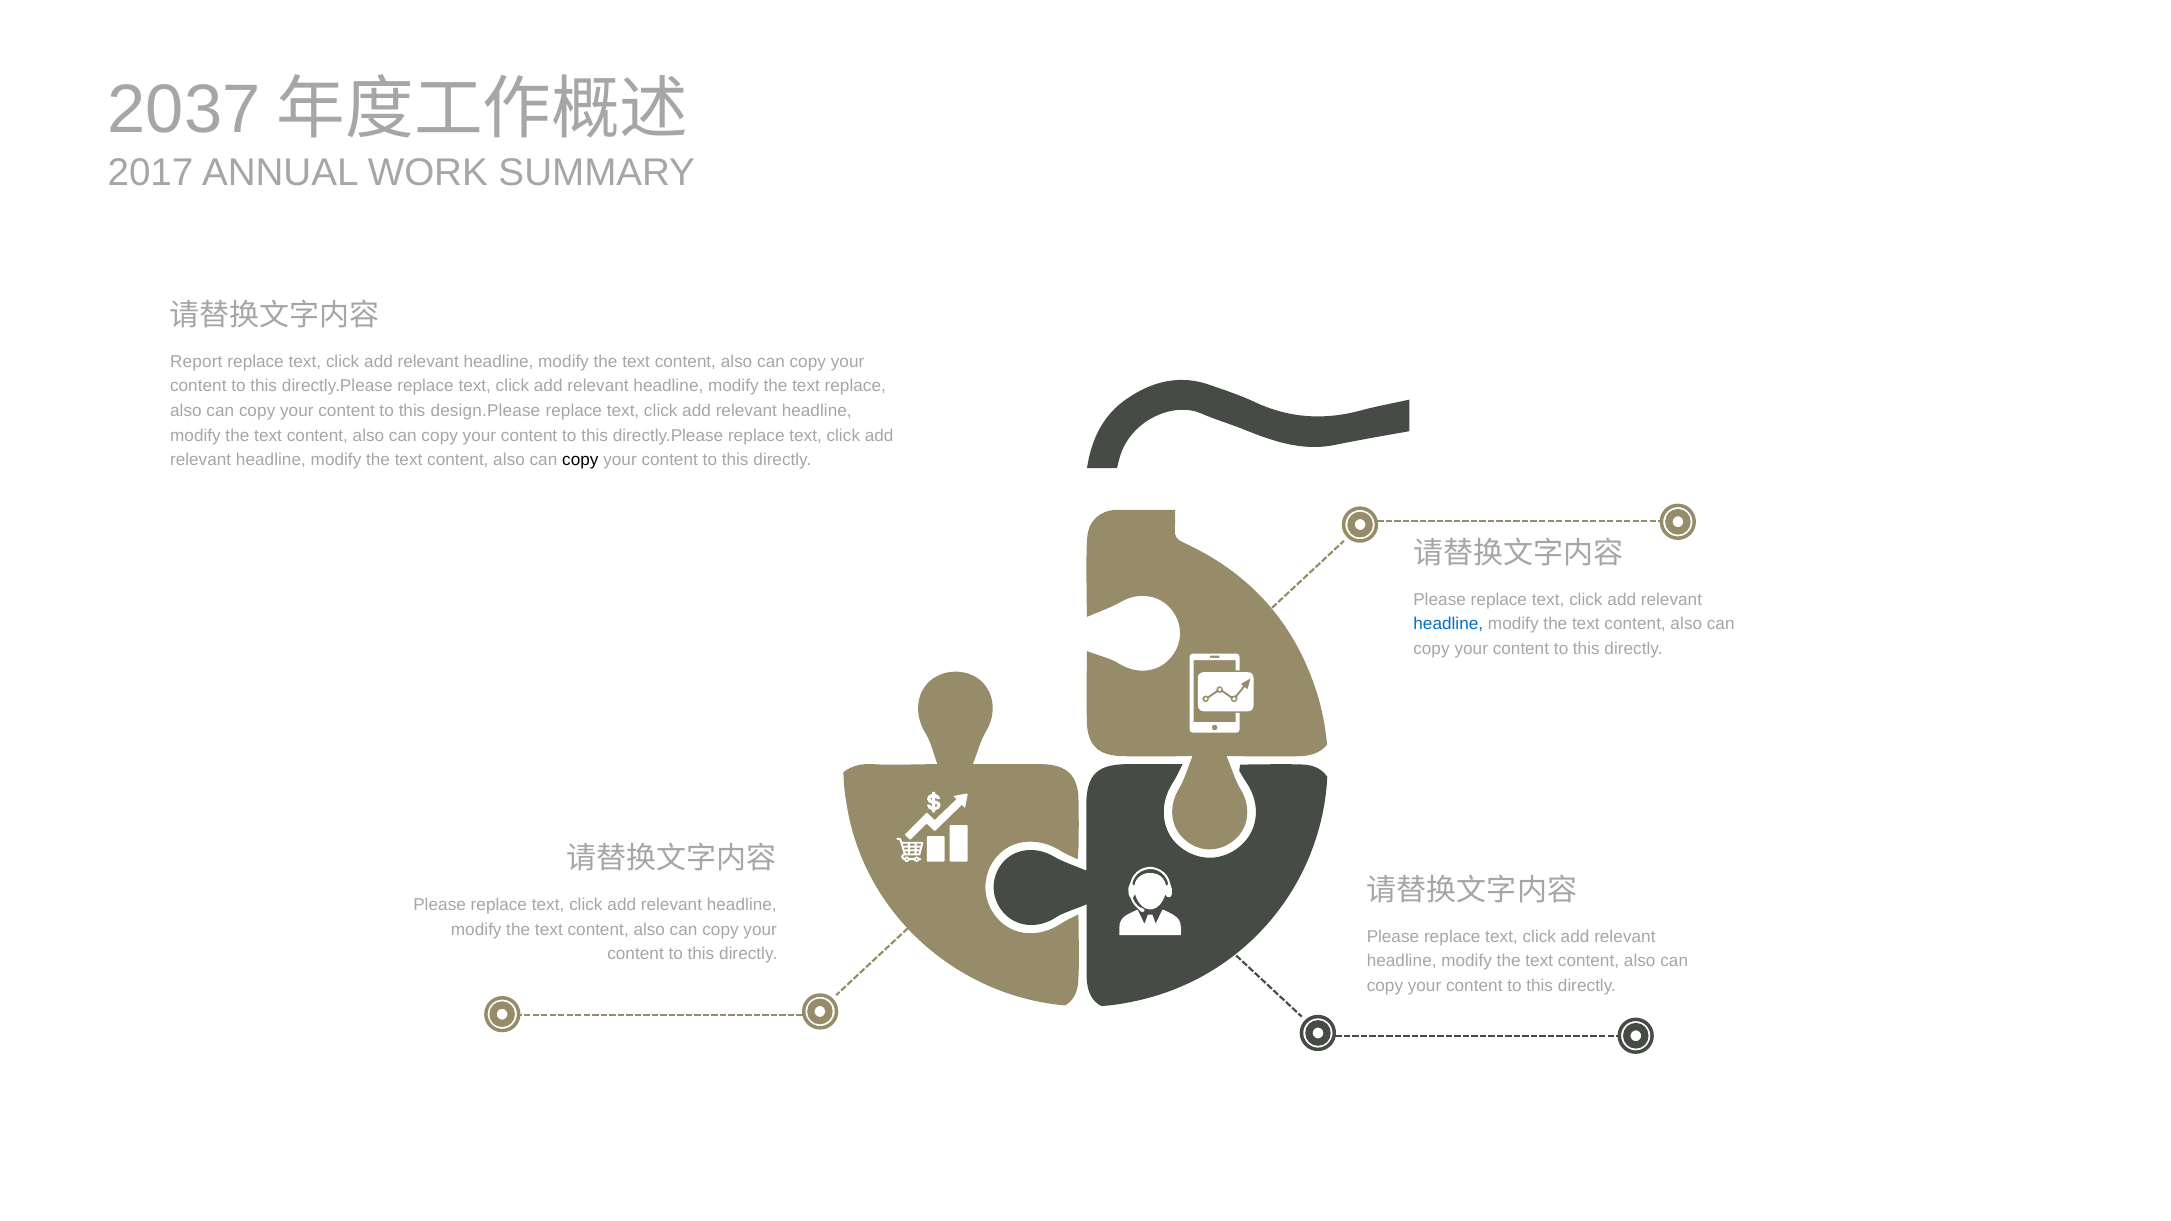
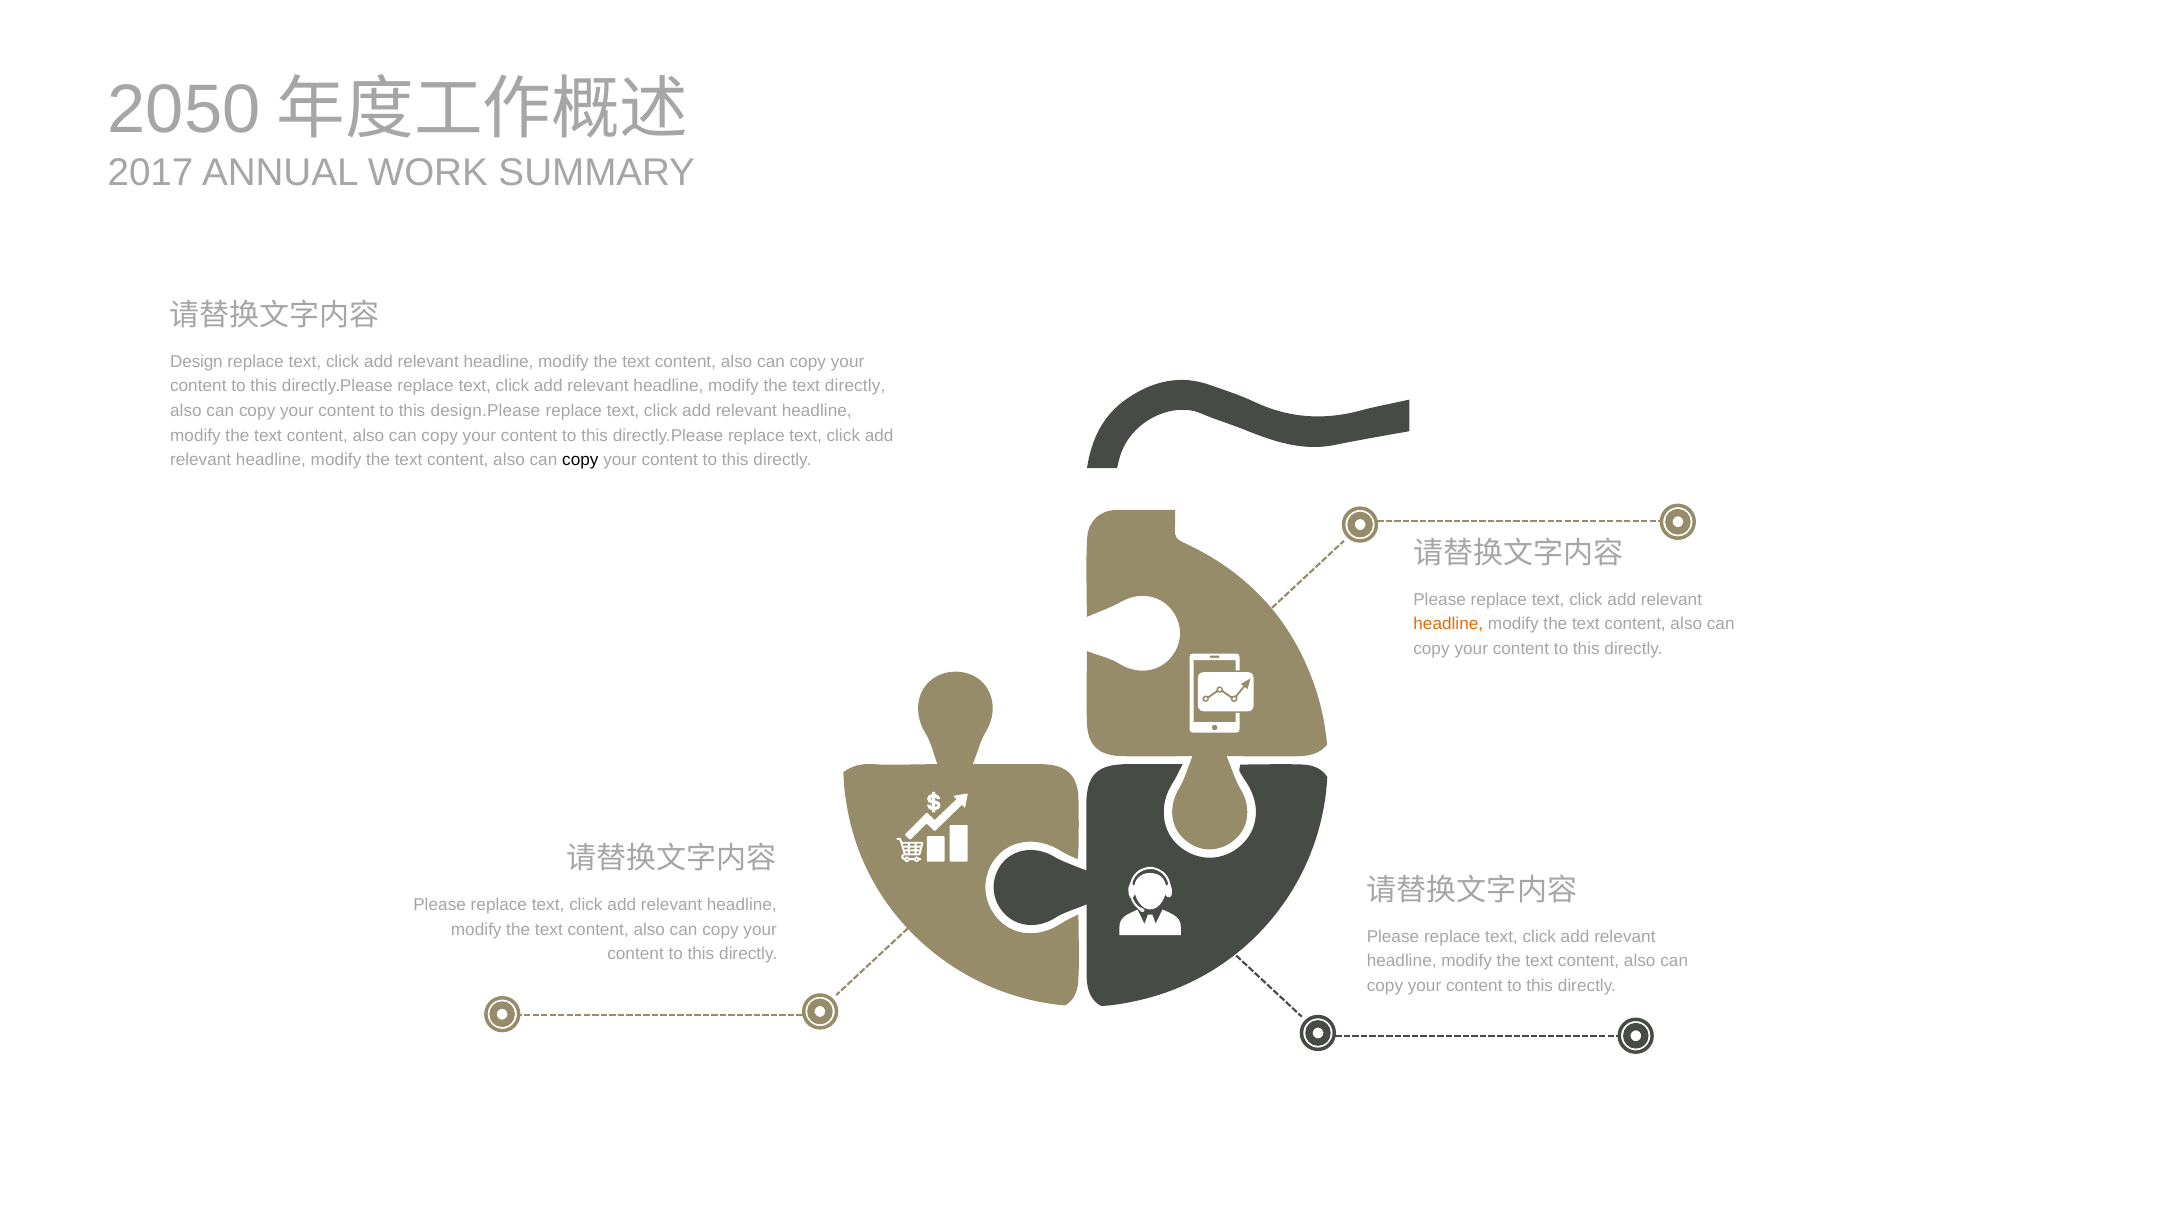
2037: 2037 -> 2050
Report: Report -> Design
text replace: replace -> directly
headline at (1448, 624) colour: blue -> orange
